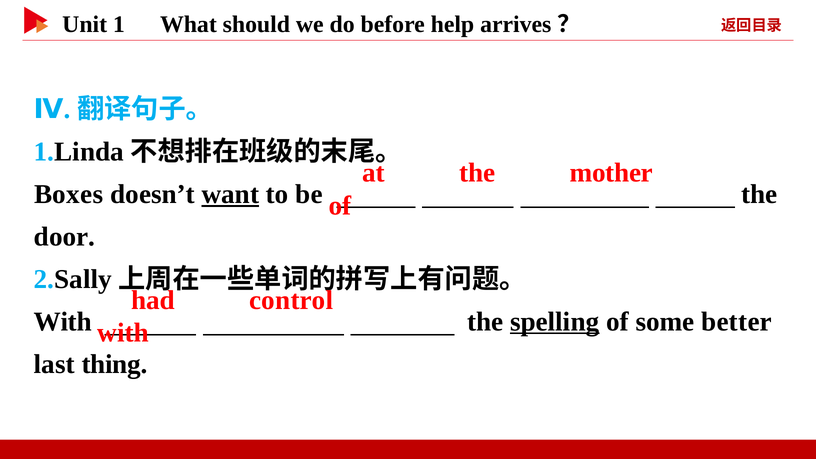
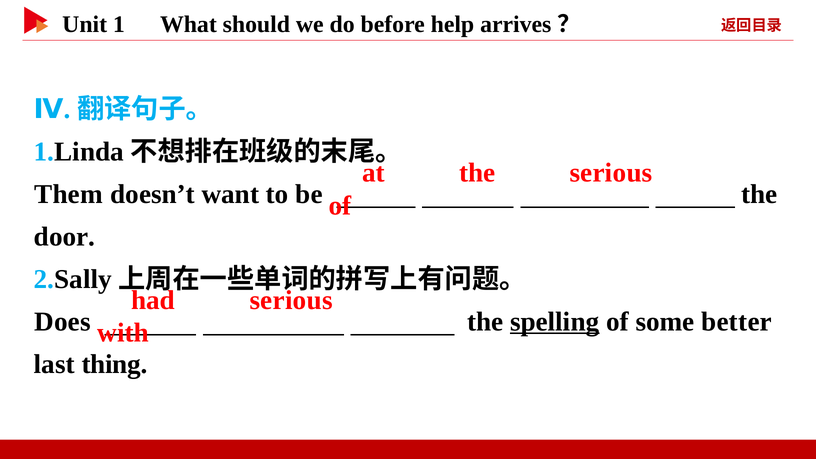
the mother: mother -> serious
Boxes: Boxes -> Them
want underline: present -> none
had control: control -> serious
With at (63, 322): With -> Does
